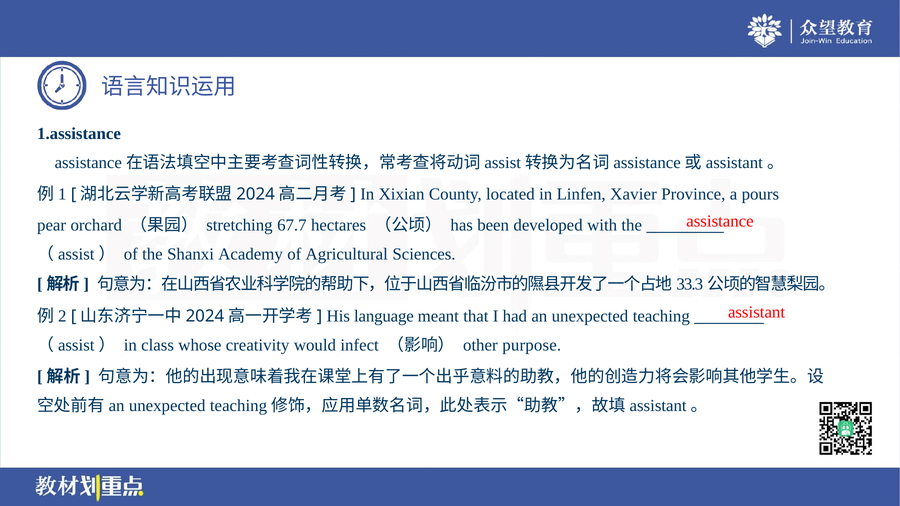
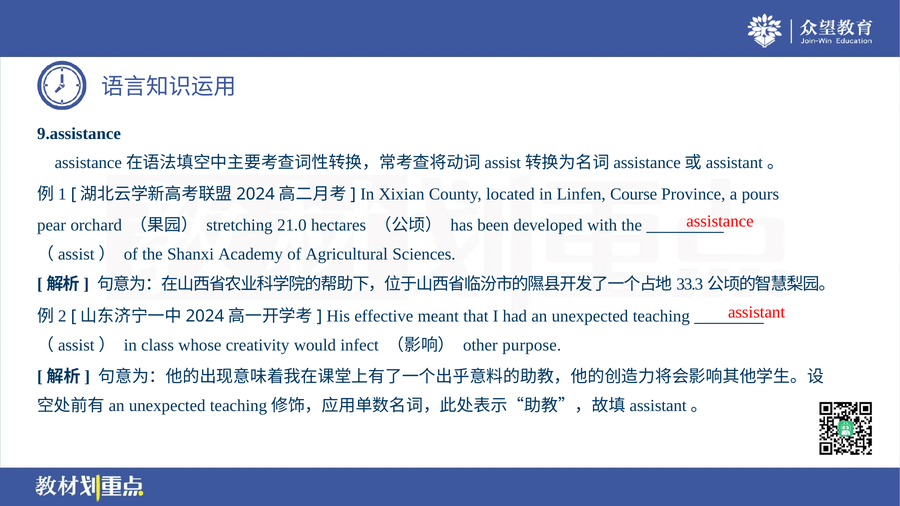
1.assistance: 1.assistance -> 9.assistance
Xavier: Xavier -> Course
67.7: 67.7 -> 21.0
language: language -> effective
